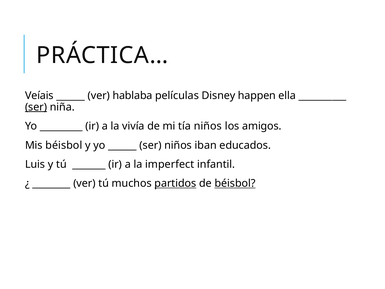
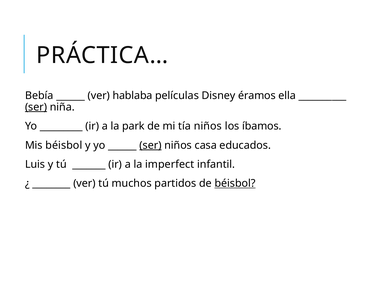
Veíais: Veíais -> Bebía
happen: happen -> éramos
vivía: vivía -> park
amigos: amigos -> íbamos
ser at (150, 145) underline: none -> present
iban: iban -> casa
partidos underline: present -> none
